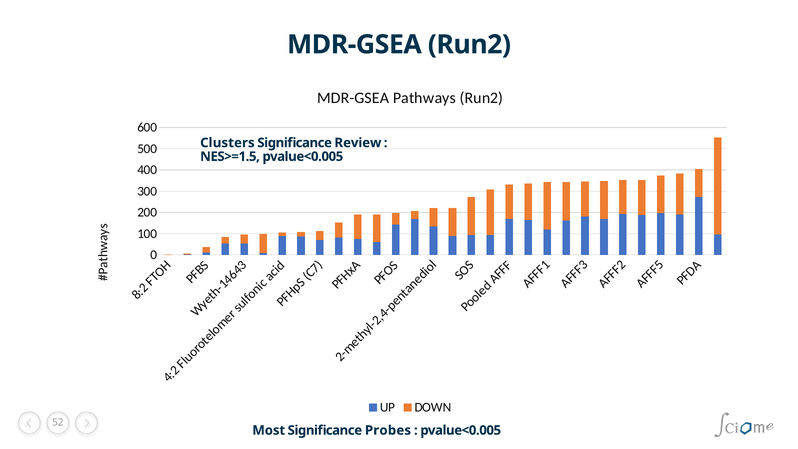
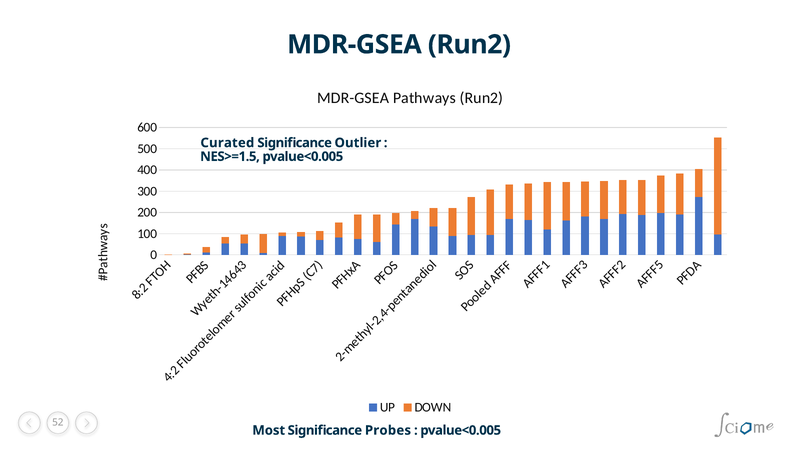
Clusters: Clusters -> Curated
Review: Review -> Outlier
